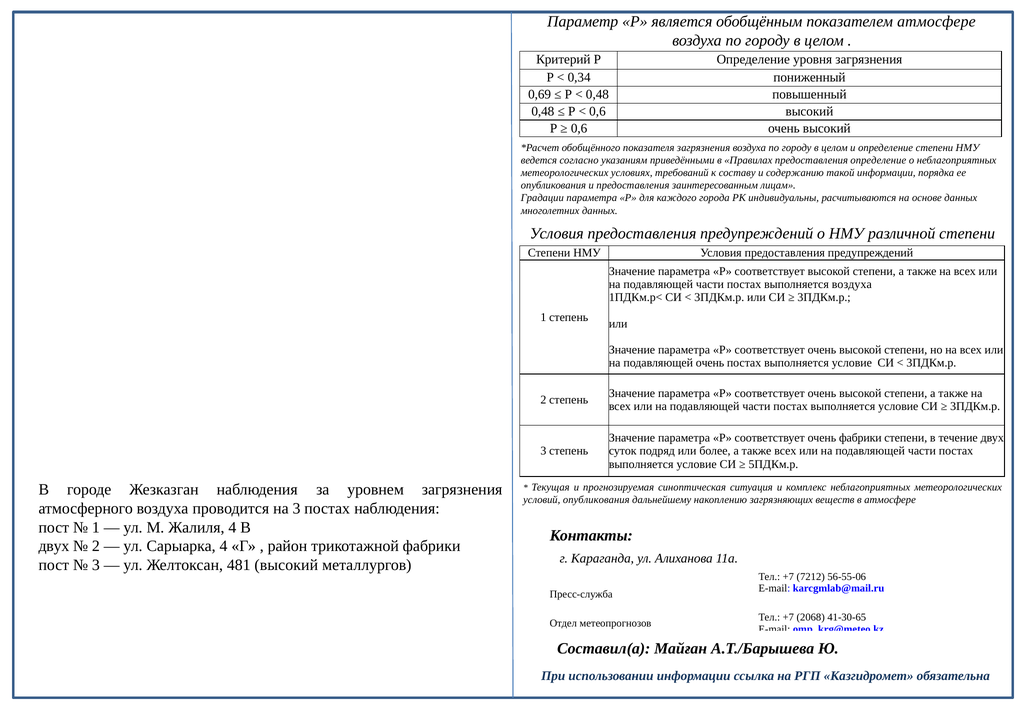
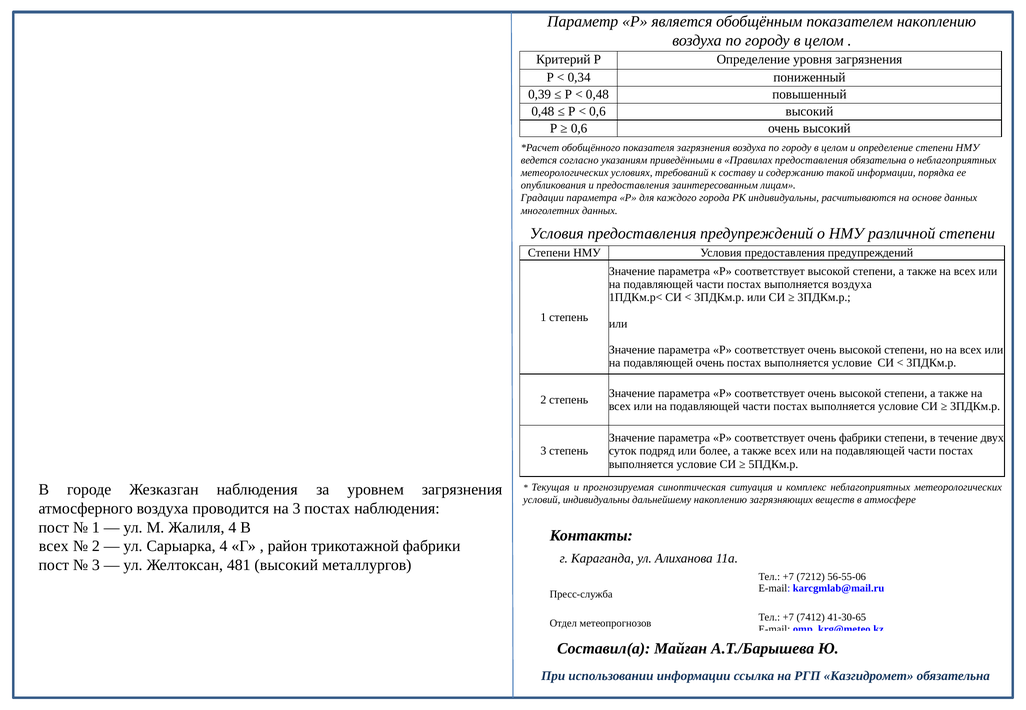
показателем атмосфере: атмосфере -> накоплению
0,69: 0,69 -> 0,39
предоставления определение: определение -> обязательна
условий опубликования: опубликования -> индивидуальны
двух at (54, 546): двух -> всех
2068: 2068 -> 7412
